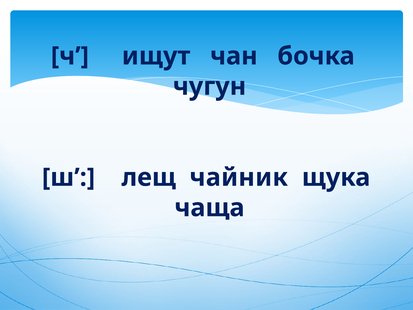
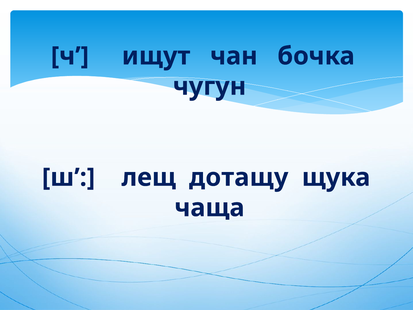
чайник: чайник -> дотащу
